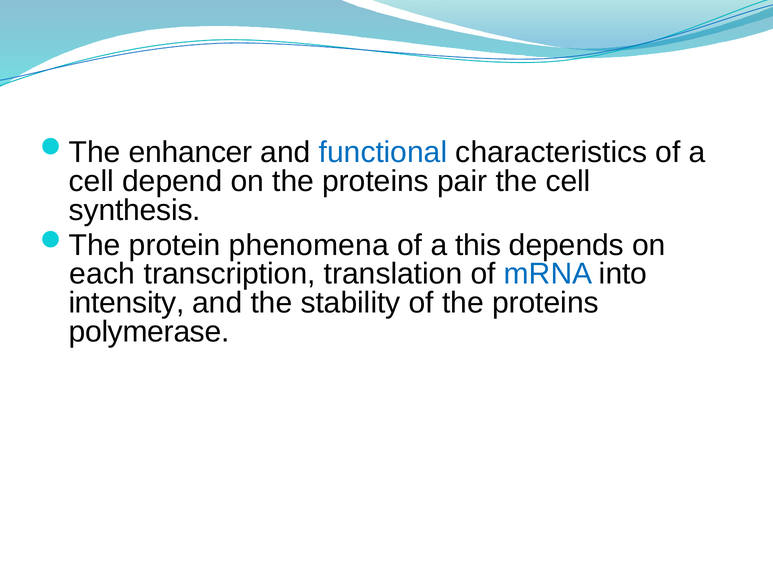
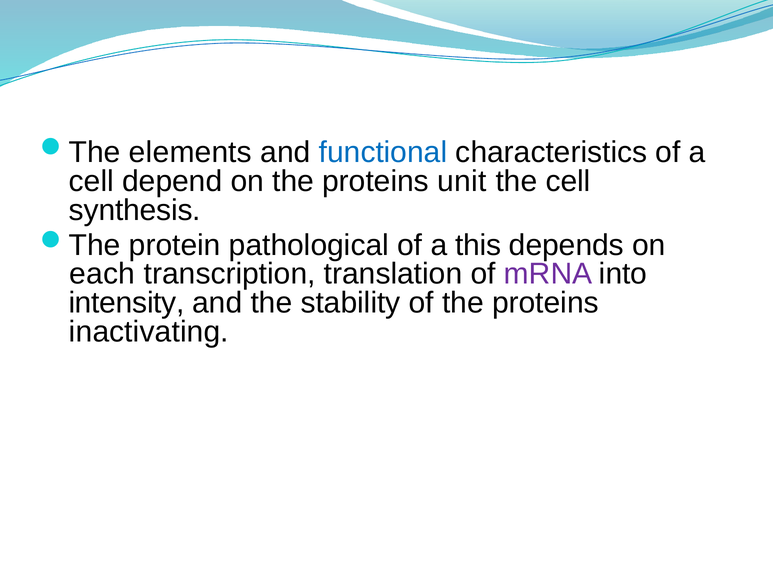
enhancer: enhancer -> elements
pair: pair -> unit
phenomena: phenomena -> pathological
mRNA colour: blue -> purple
polymerase: polymerase -> inactivating
